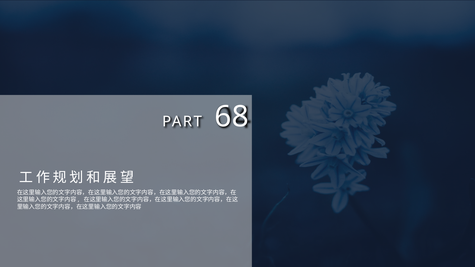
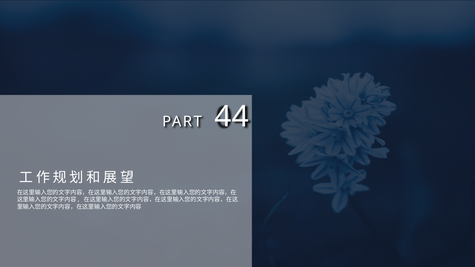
68: 68 -> 44
